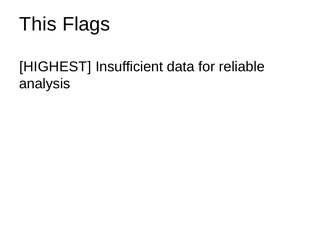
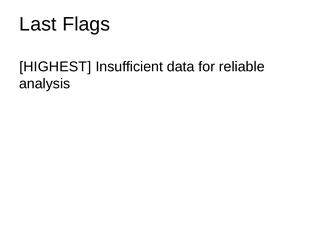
This: This -> Last
